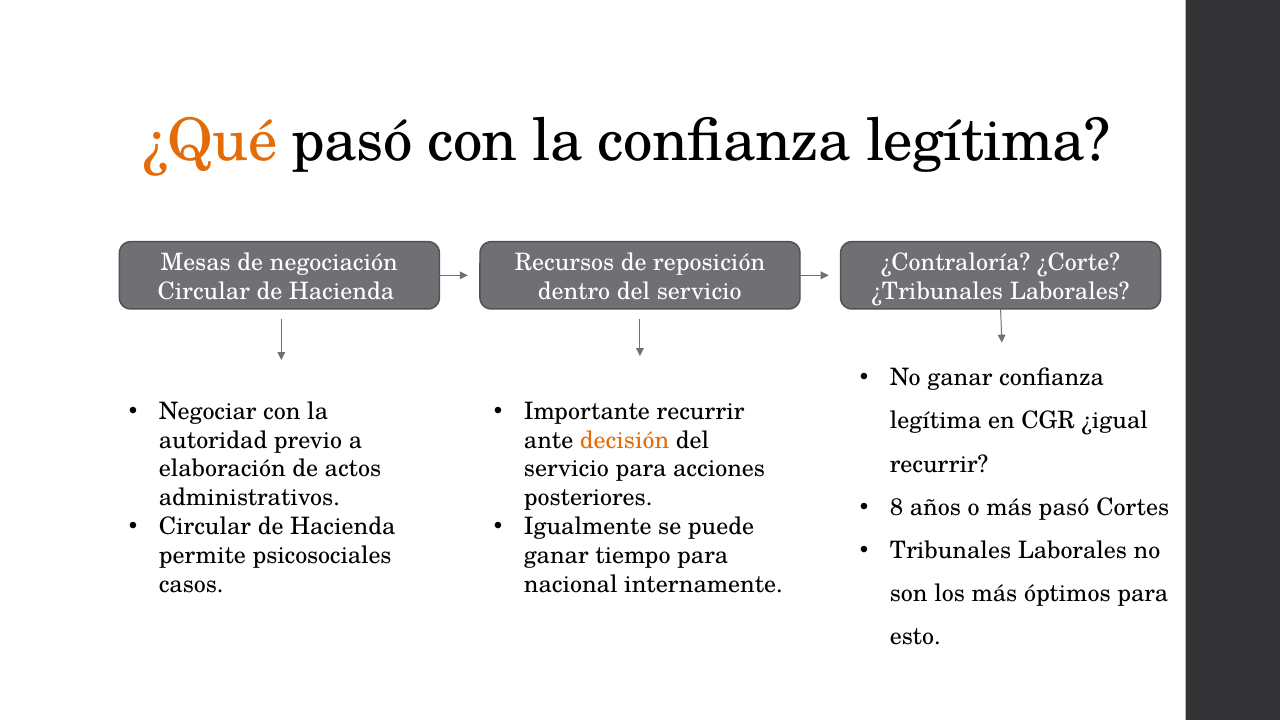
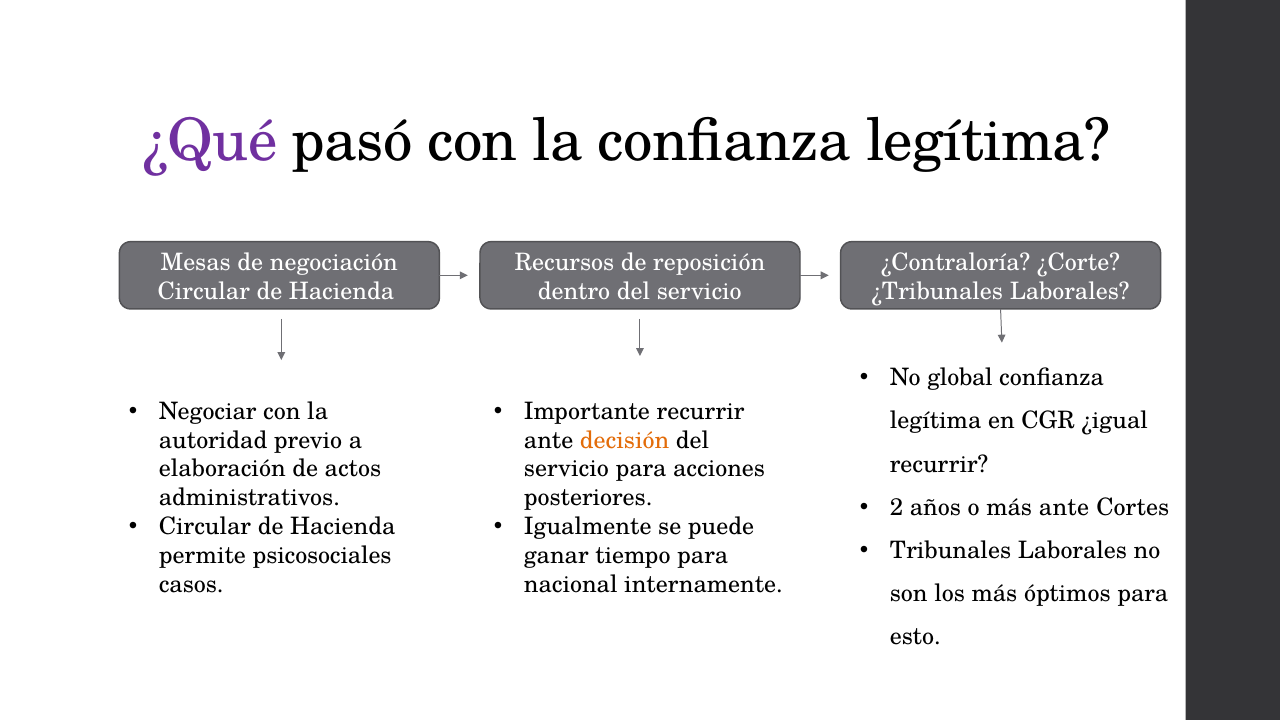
¿Qué colour: orange -> purple
No ganar: ganar -> global
8: 8 -> 2
más pasó: pasó -> ante
